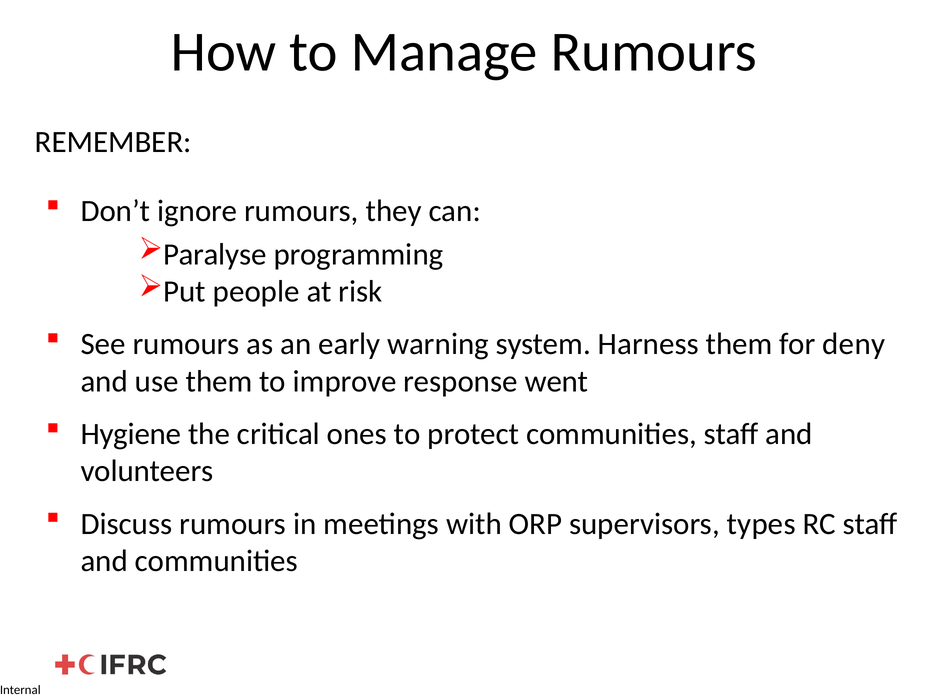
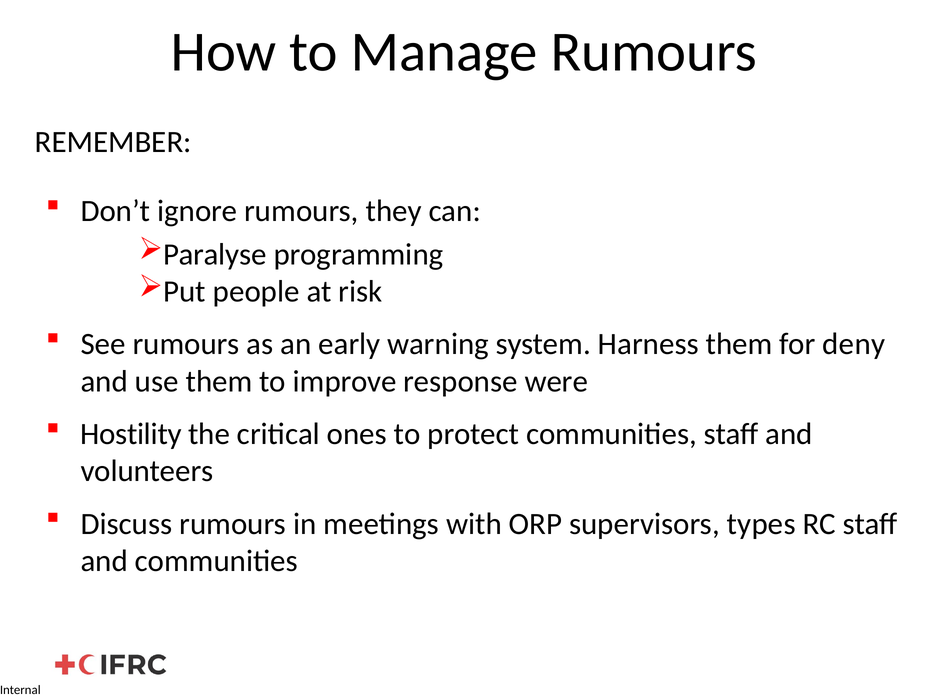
went: went -> were
Hygiene: Hygiene -> Hostility
